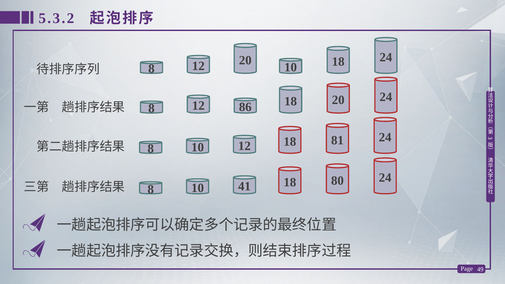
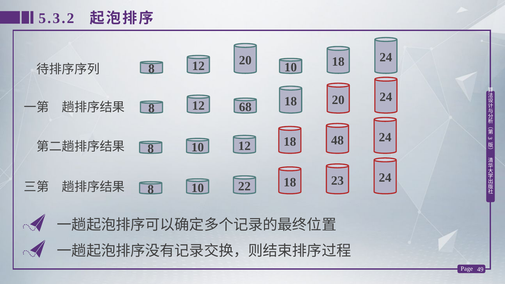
86: 86 -> 68
81: 81 -> 48
41: 41 -> 22
80: 80 -> 23
